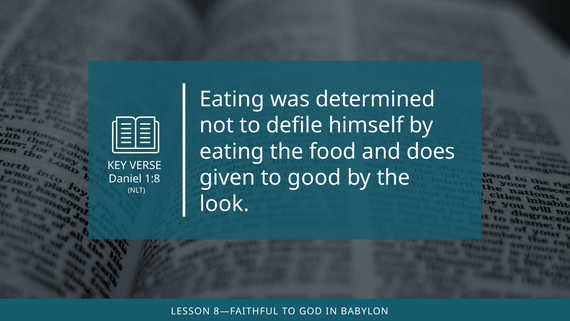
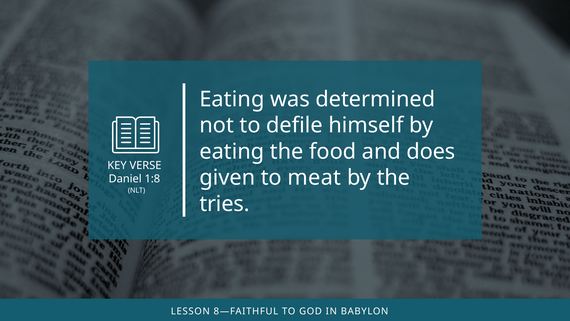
good: good -> meat
look: look -> tries
